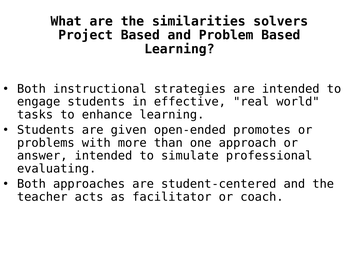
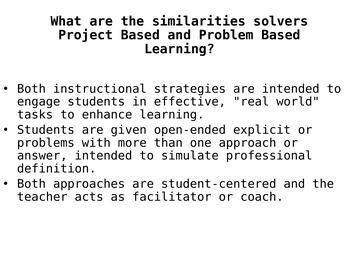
promotes: promotes -> explicit
evaluating: evaluating -> definition
